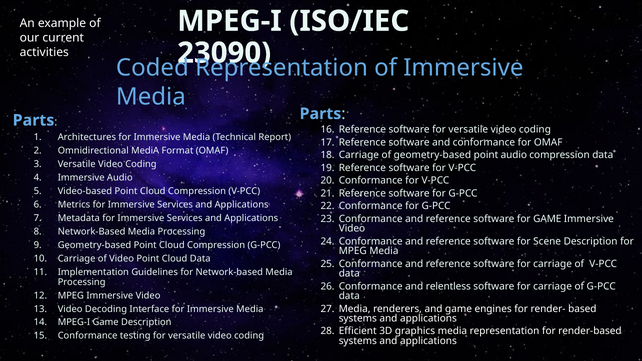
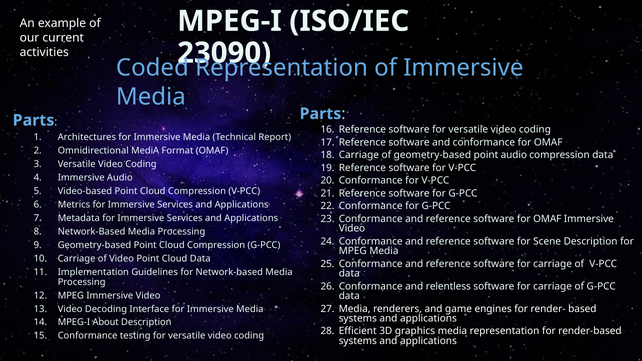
software for GAME: GAME -> OMAF
MPEG-I Game: Game -> About
